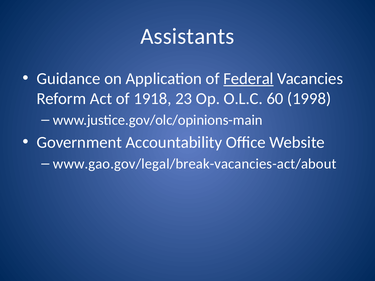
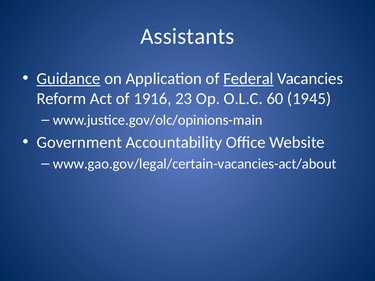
Guidance underline: none -> present
1918: 1918 -> 1916
1998: 1998 -> 1945
www.gao.gov/legal/break-vacancies-act/about: www.gao.gov/legal/break-vacancies-act/about -> www.gao.gov/legal/certain-vacancies-act/about
